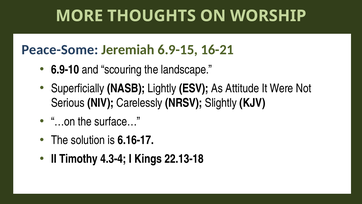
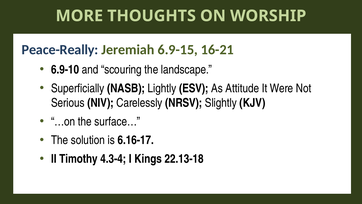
Peace-Some: Peace-Some -> Peace-Really
